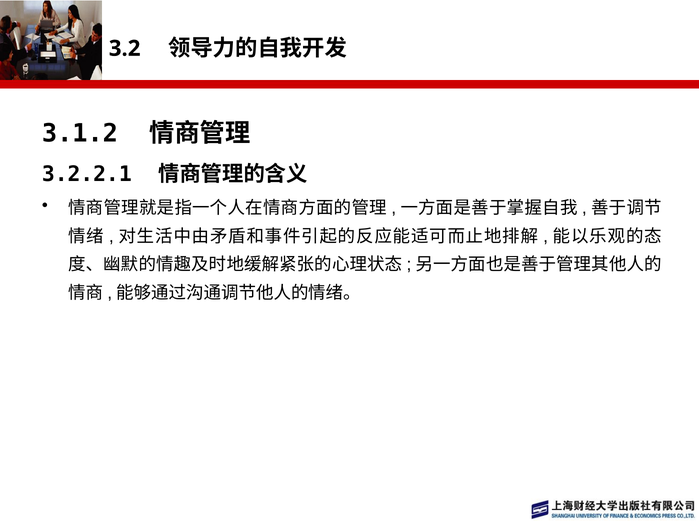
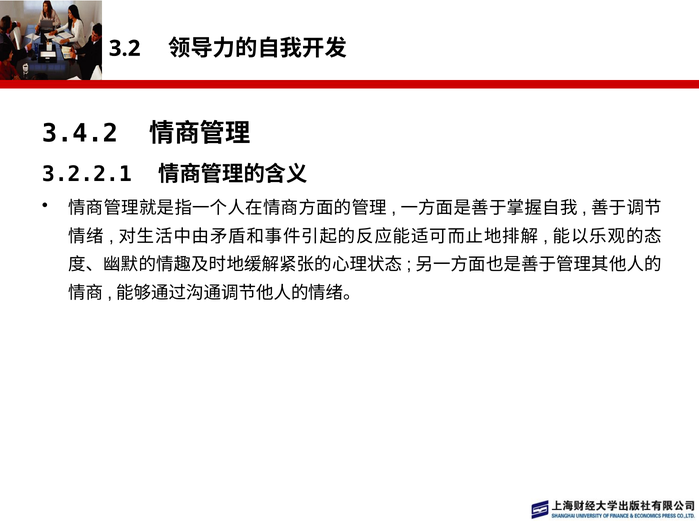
3.1.2: 3.1.2 -> 3.4.2
